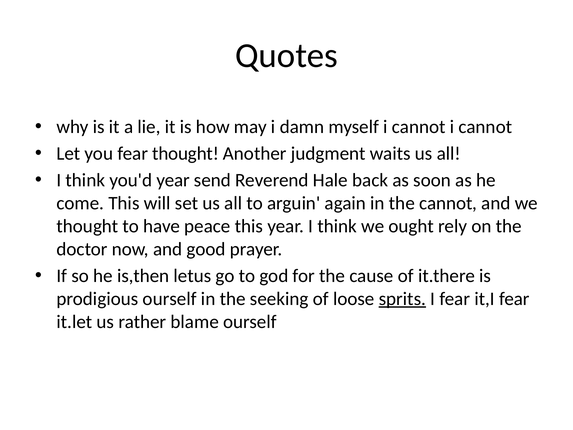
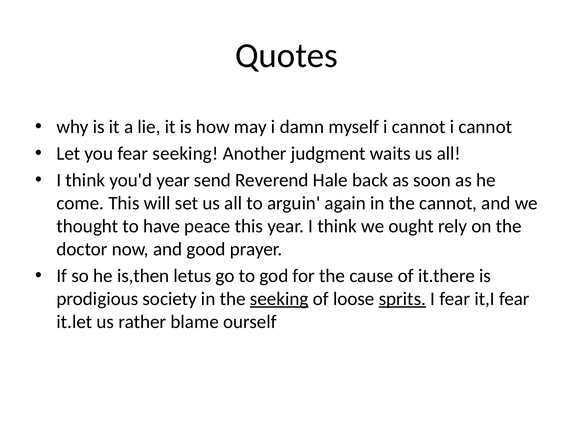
fear thought: thought -> seeking
prodigious ourself: ourself -> society
seeking at (279, 299) underline: none -> present
